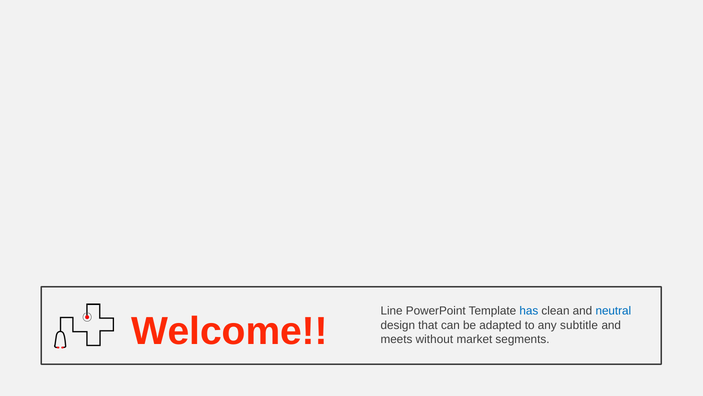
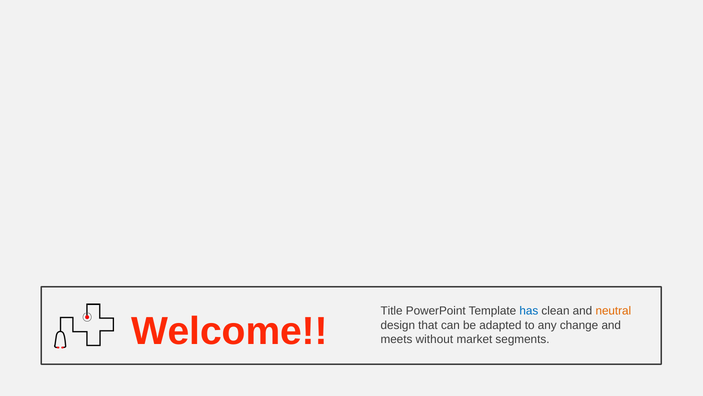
Line: Line -> Title
neutral colour: blue -> orange
subtitle: subtitle -> change
